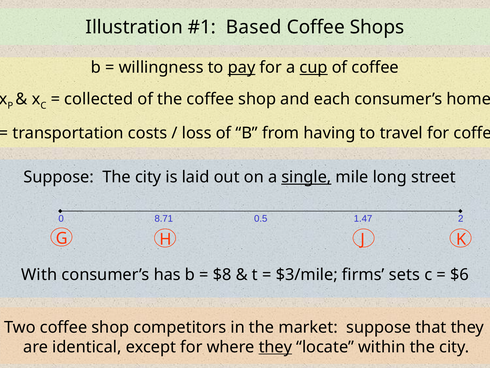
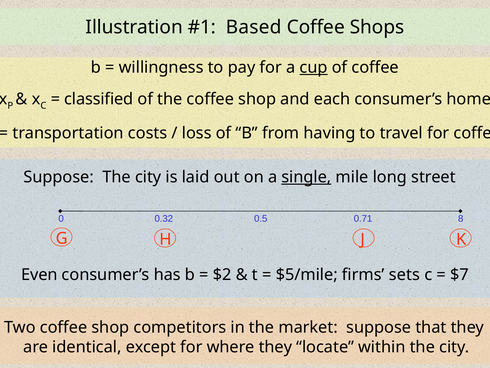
pay underline: present -> none
collected: collected -> classified
8.71: 8.71 -> 0.32
1.47: 1.47 -> 0.71
2: 2 -> 8
With: With -> Even
$8: $8 -> $2
$3/mile: $3/mile -> $5/mile
$6: $6 -> $7
they at (275, 347) underline: present -> none
